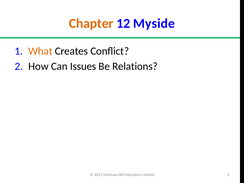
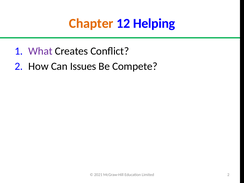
Myside: Myside -> Helping
What colour: orange -> purple
Relations: Relations -> Compete
